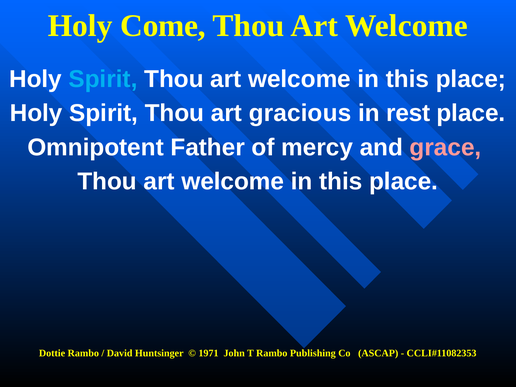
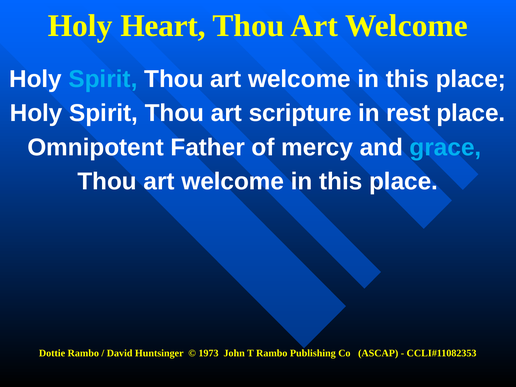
Come: Come -> Heart
gracious: gracious -> scripture
grace colour: pink -> light blue
1971: 1971 -> 1973
